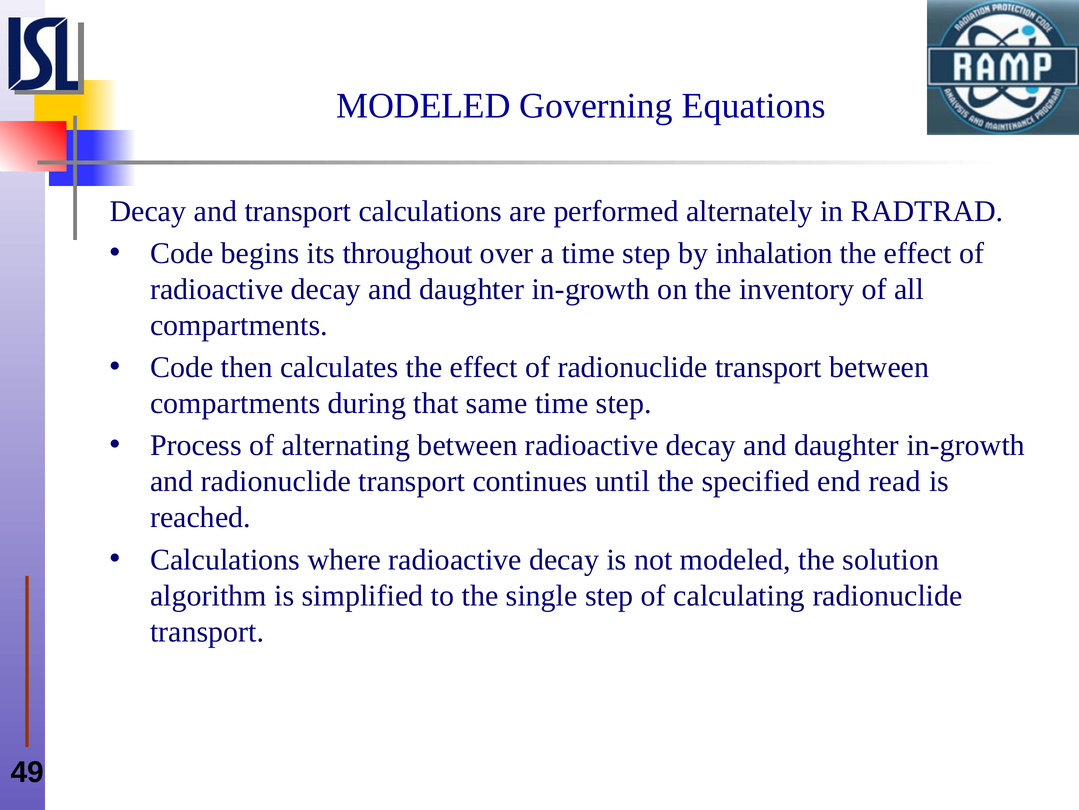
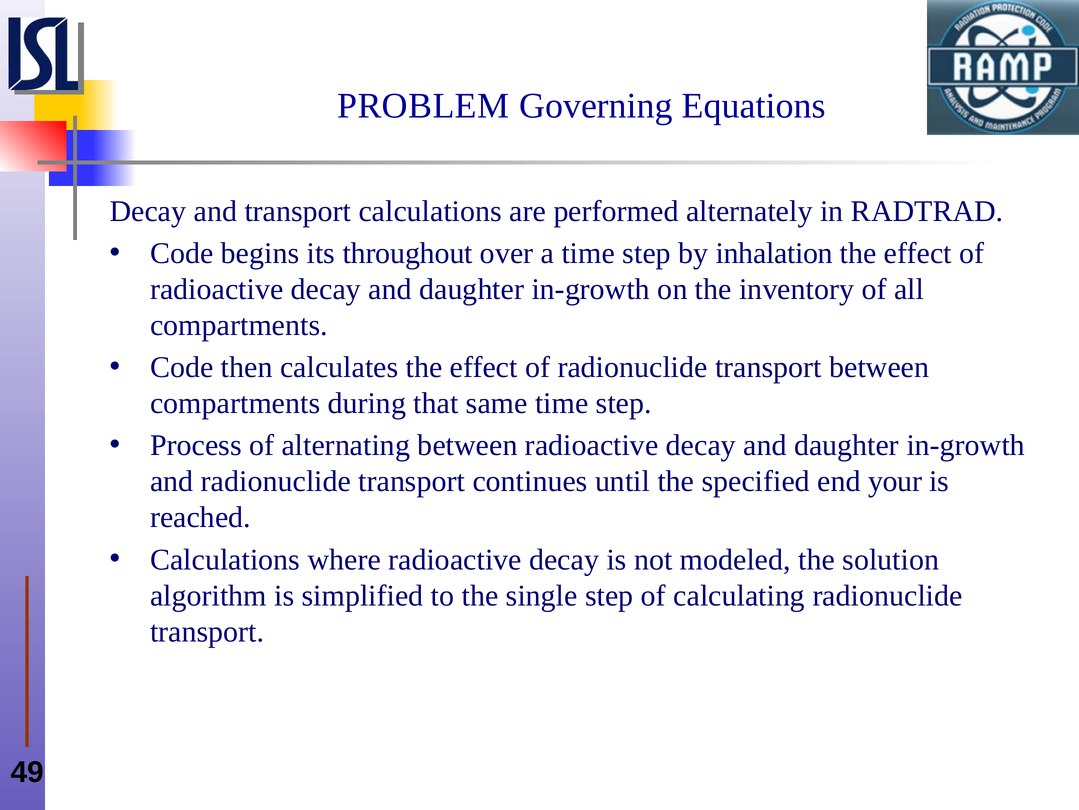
MODELED at (424, 106): MODELED -> PROBLEM
read: read -> your
